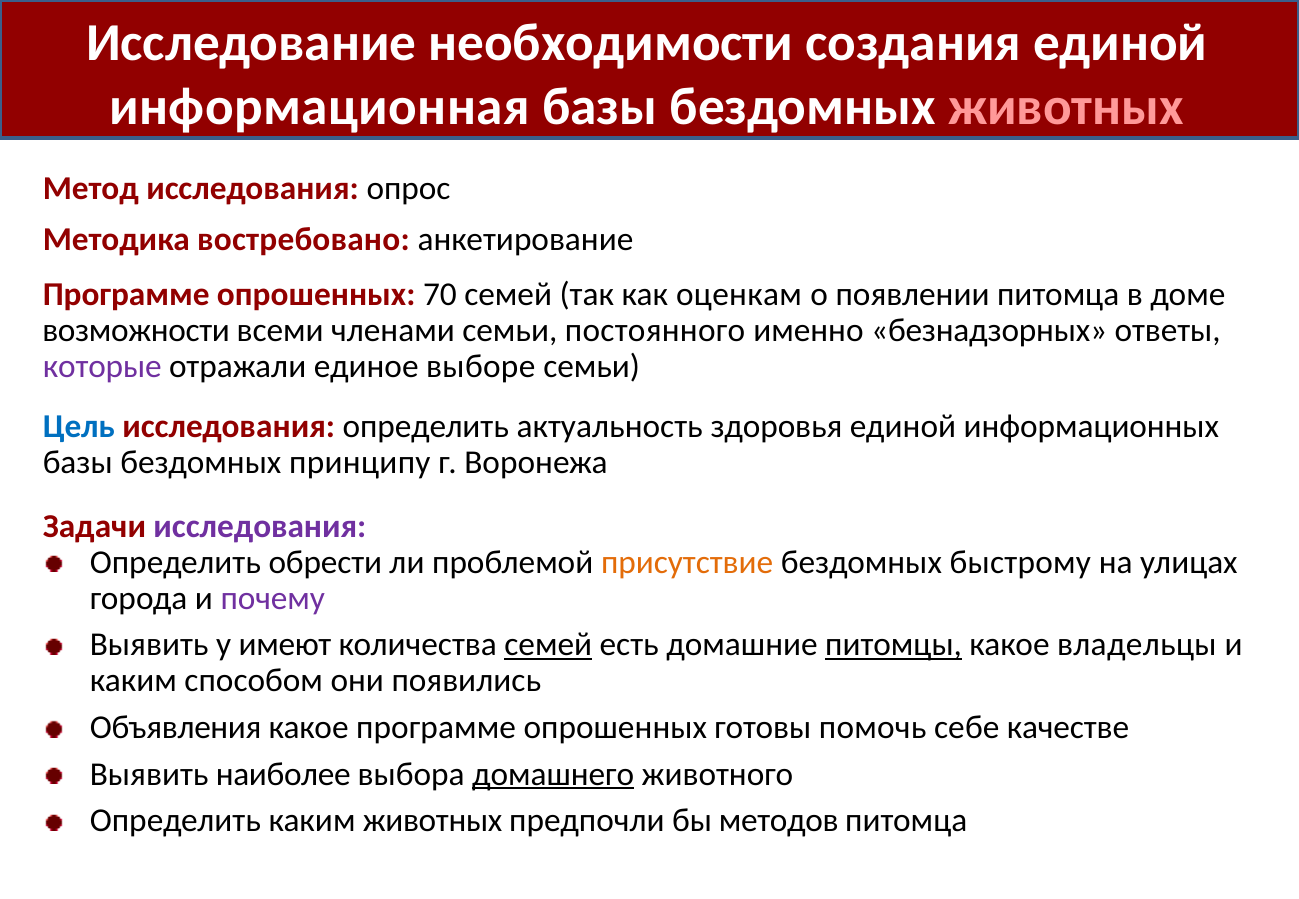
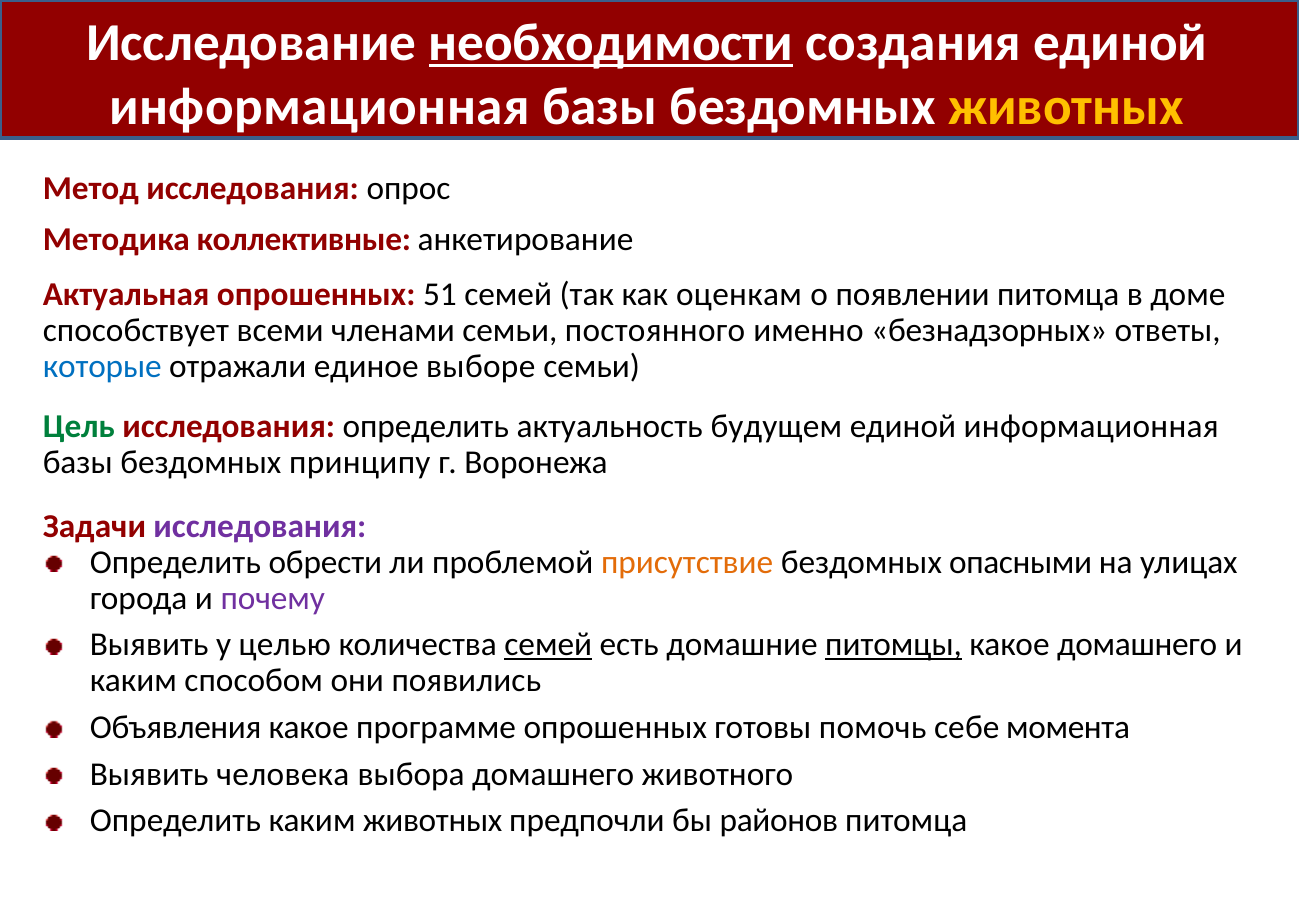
необходимости underline: none -> present
животных at (1066, 107) colour: pink -> yellow
востребовано: востребовано -> коллективные
Программе at (126, 294): Программе -> Актуальная
70: 70 -> 51
возможности: возможности -> способствует
которые colour: purple -> blue
Цель colour: blue -> green
здоровья: здоровья -> будущем
информационных at (1091, 426): информационных -> информационная
быстрому: быстрому -> опасными
имеют: имеют -> целью
какое владельцы: владельцы -> домашнего
качестве: качестве -> момента
наиболее: наиболее -> человека
домашнего at (553, 774) underline: present -> none
методов: методов -> районов
